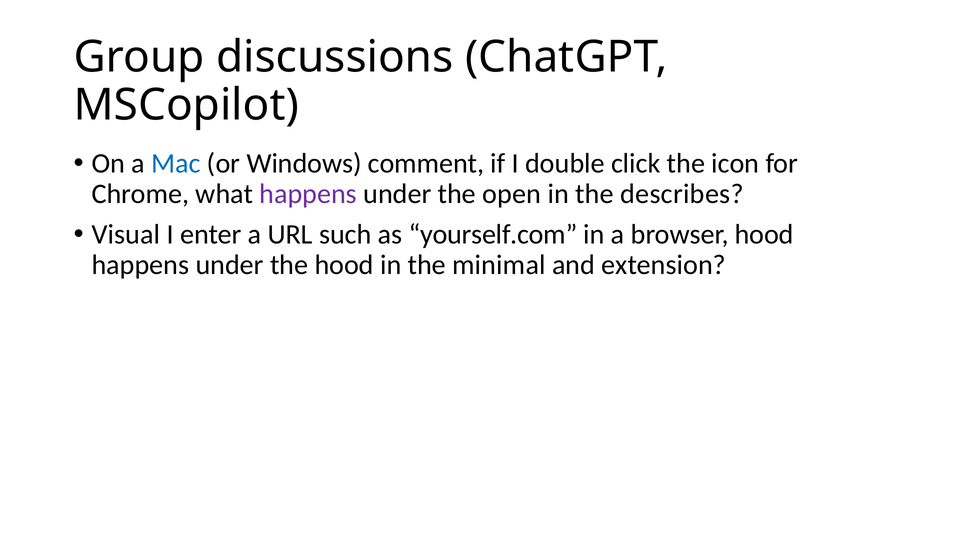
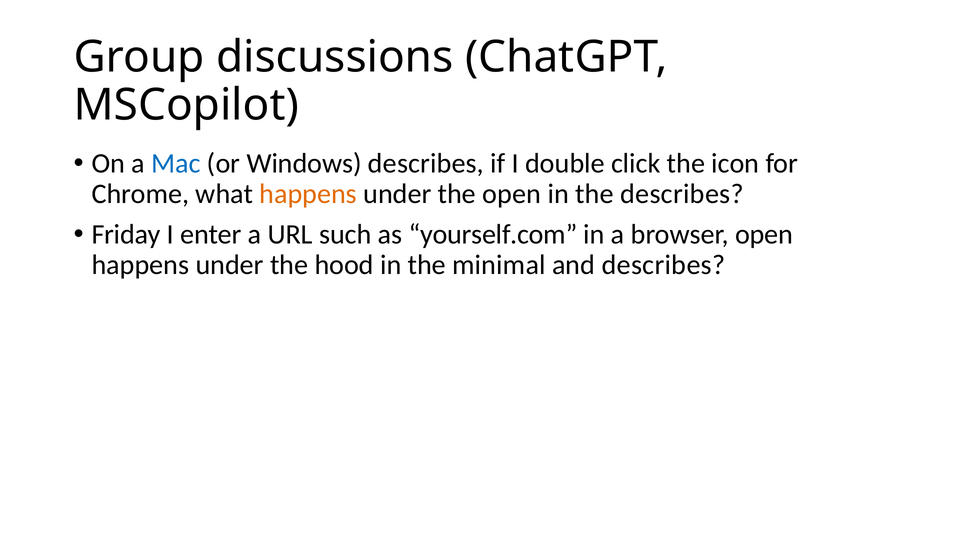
Windows comment: comment -> describes
happens at (308, 194) colour: purple -> orange
Visual: Visual -> Friday
browser hood: hood -> open
and extension: extension -> describes
